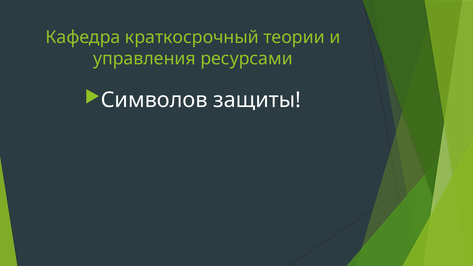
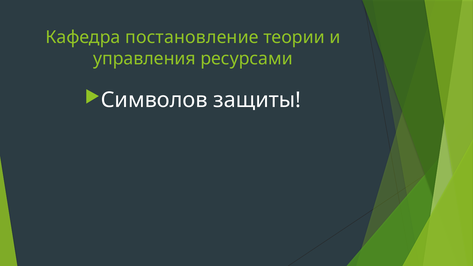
краткосрочный: краткосрочный -> постановление
